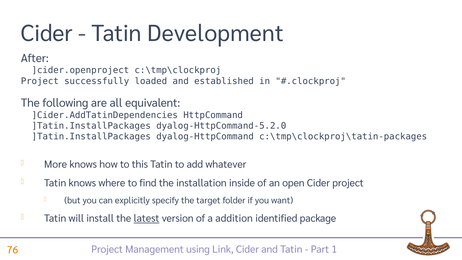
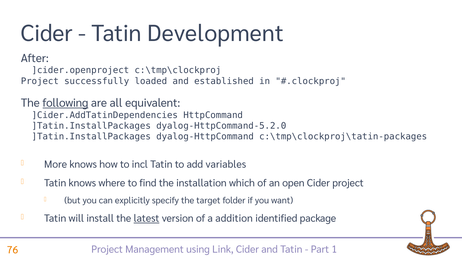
following underline: none -> present
this: this -> incl
whatever: whatever -> variables
inside: inside -> which
